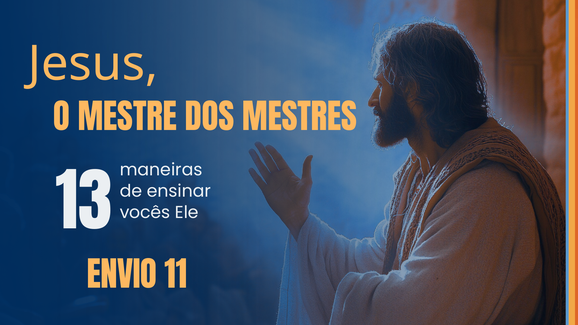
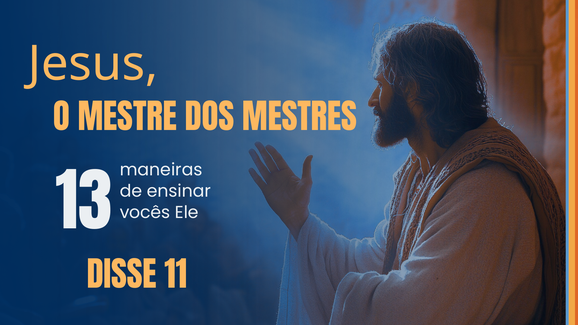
ENVIO: ENVIO -> DISSE
